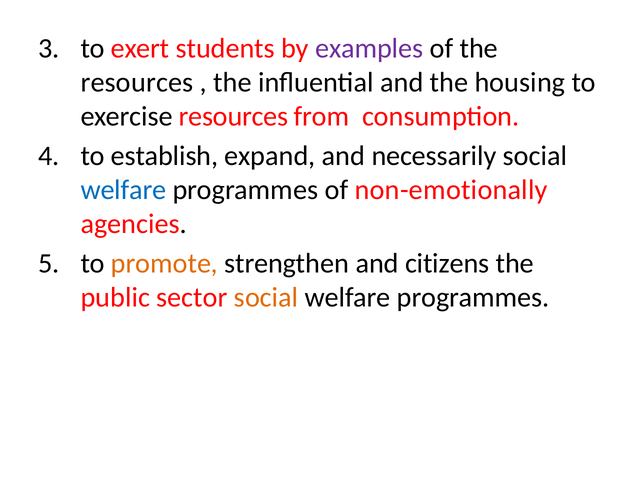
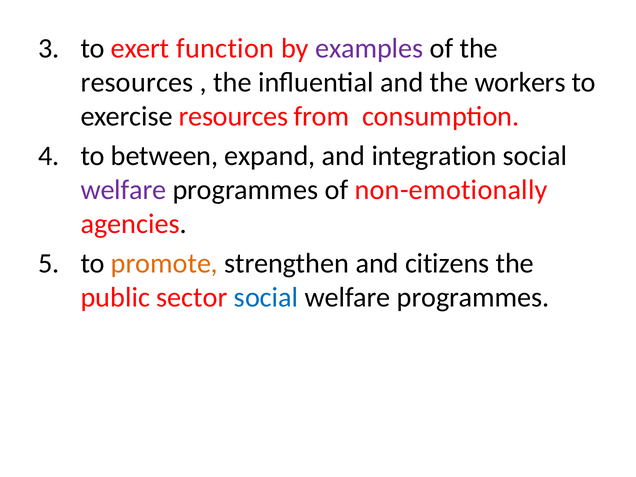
students: students -> function
housing: housing -> workers
establish: establish -> between
necessarily: necessarily -> integration
welfare at (123, 190) colour: blue -> purple
social at (266, 297) colour: orange -> blue
